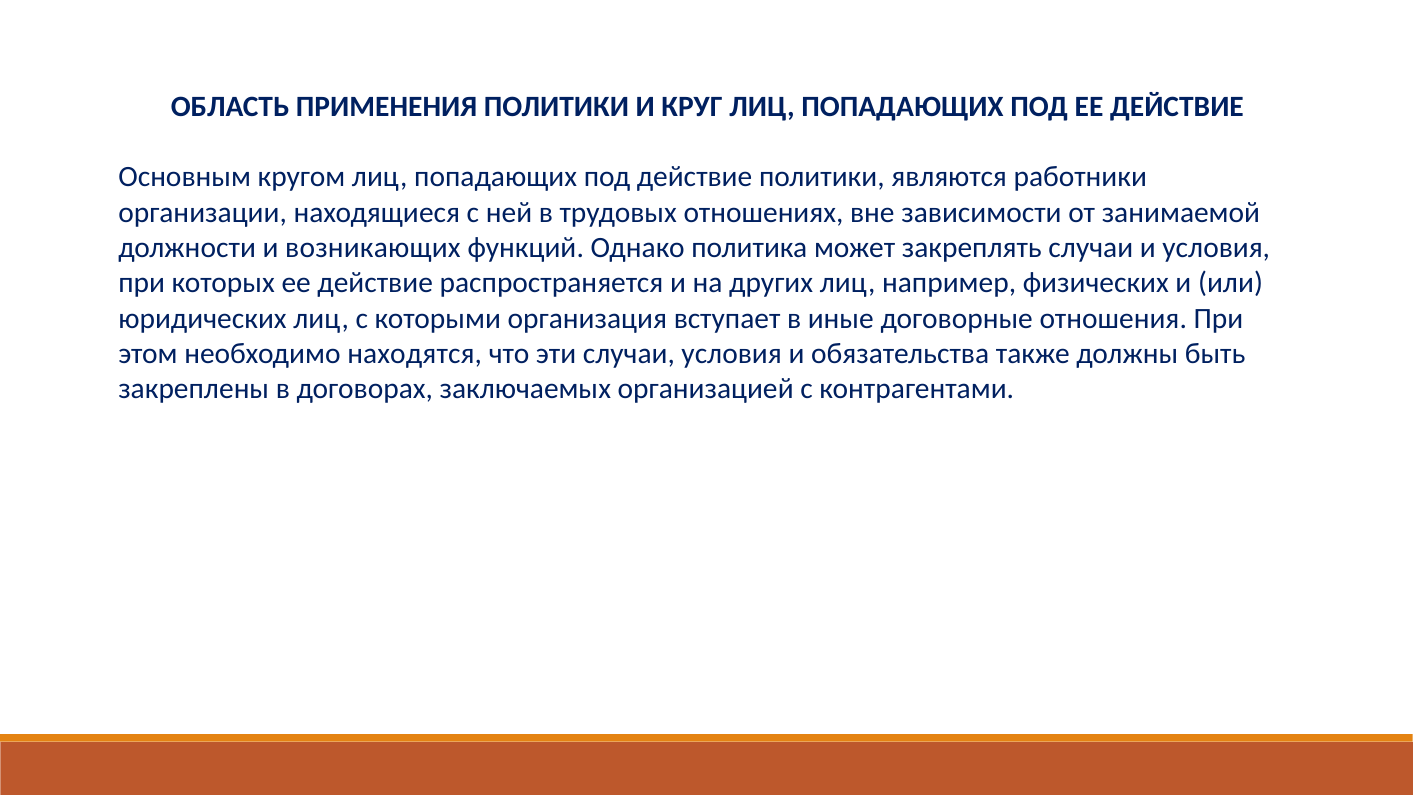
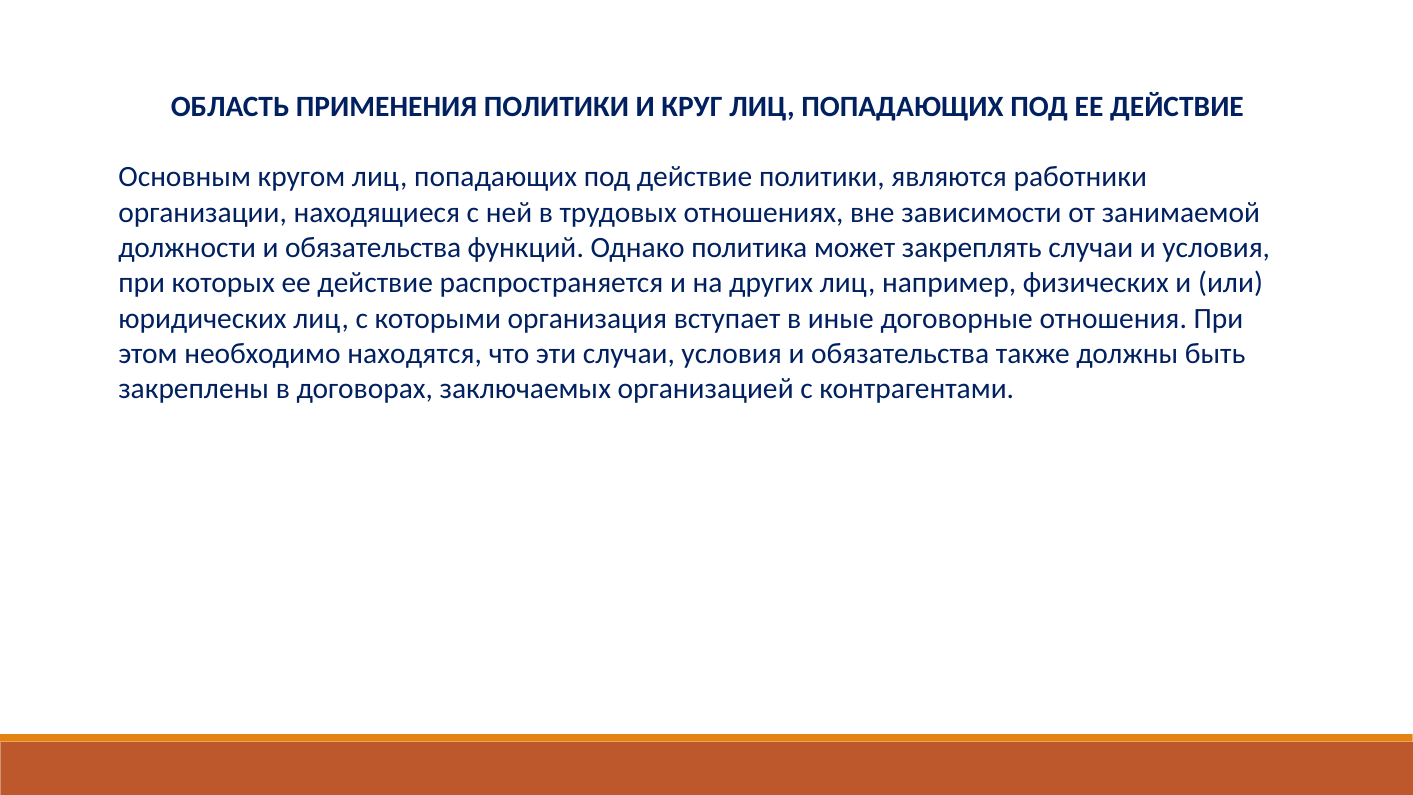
должности и возникающих: возникающих -> обязательства
